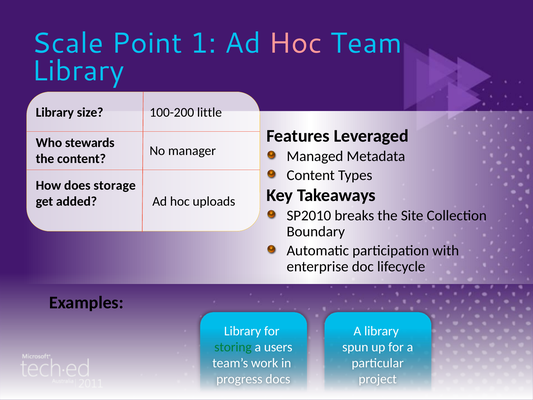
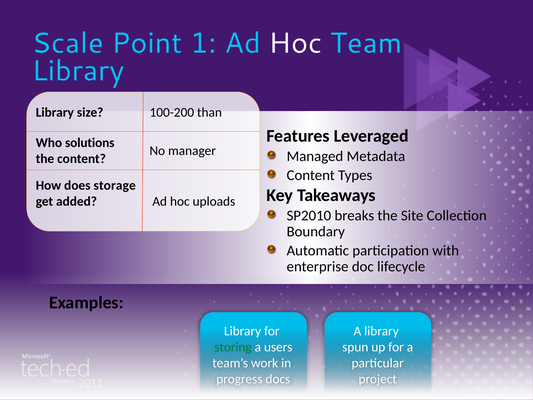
Hoc at (295, 43) colour: pink -> white
little: little -> than
stewards: stewards -> solutions
